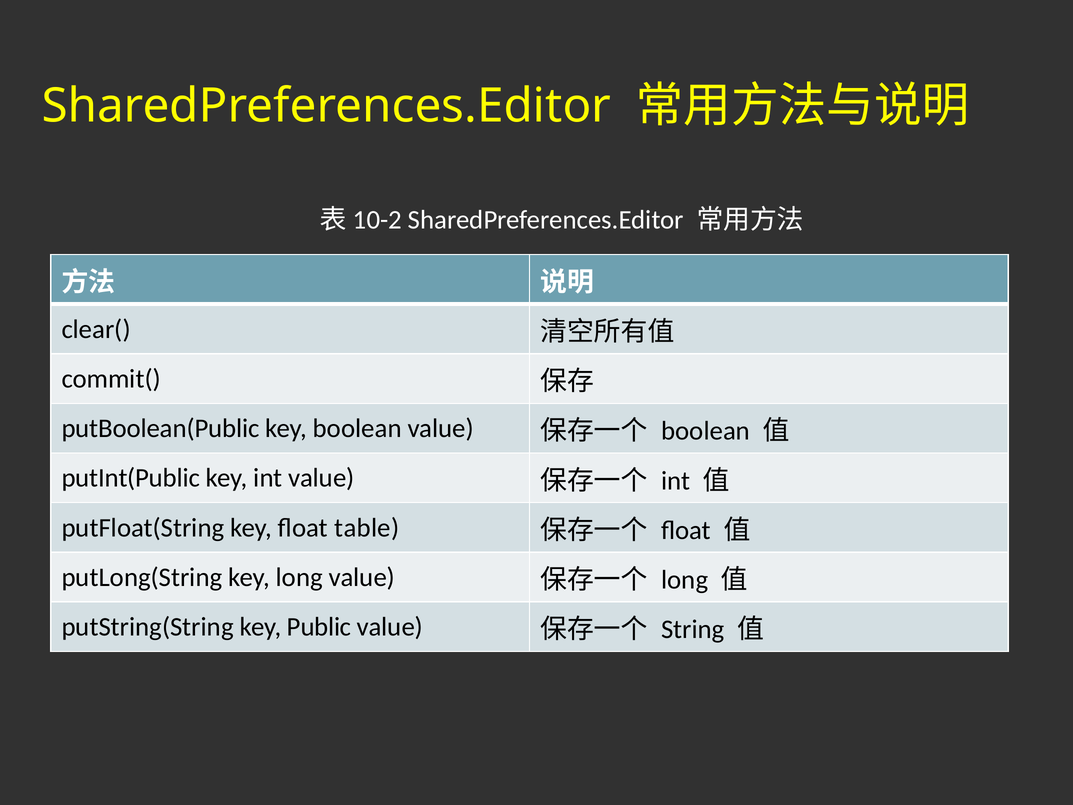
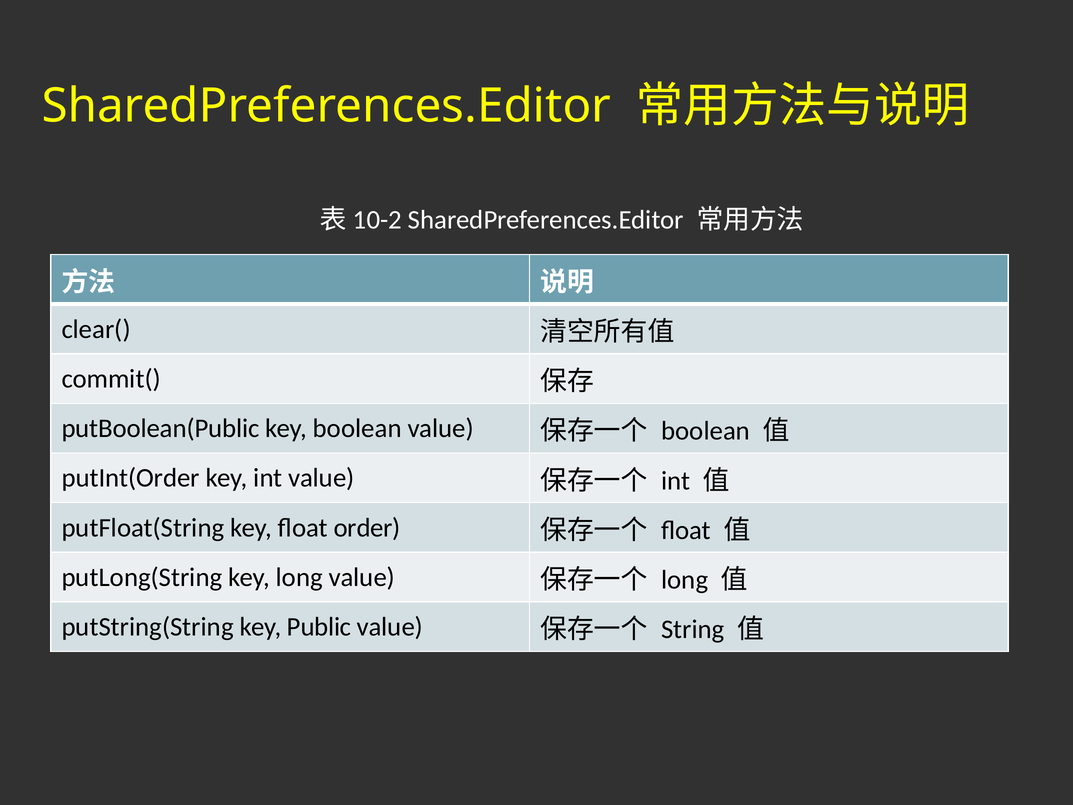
putInt(Public: putInt(Public -> putInt(Order
table: table -> order
